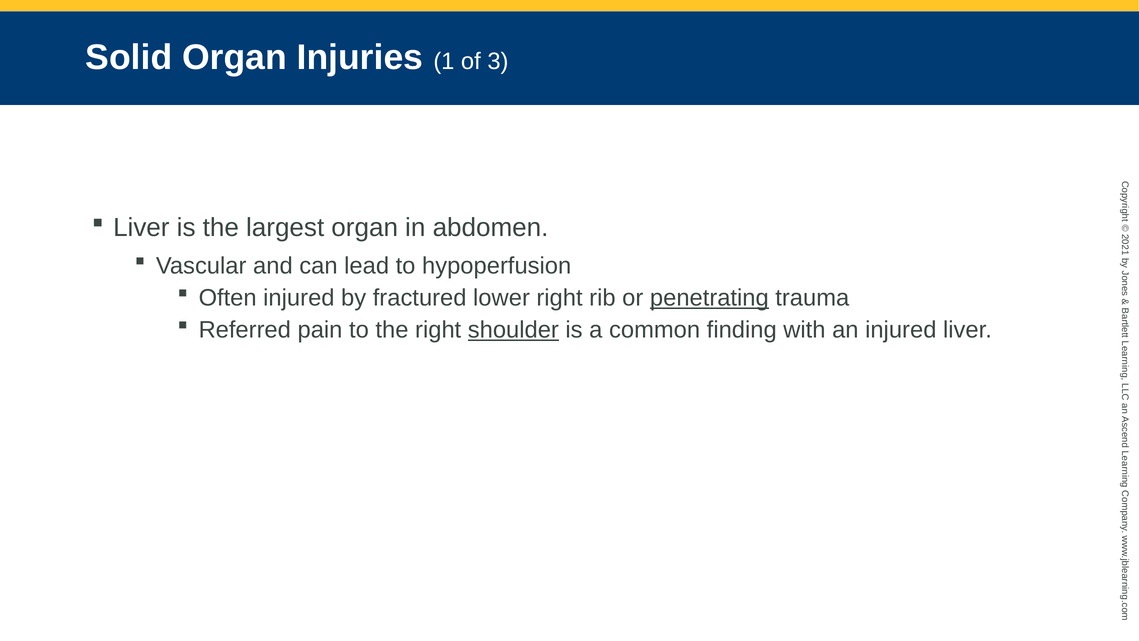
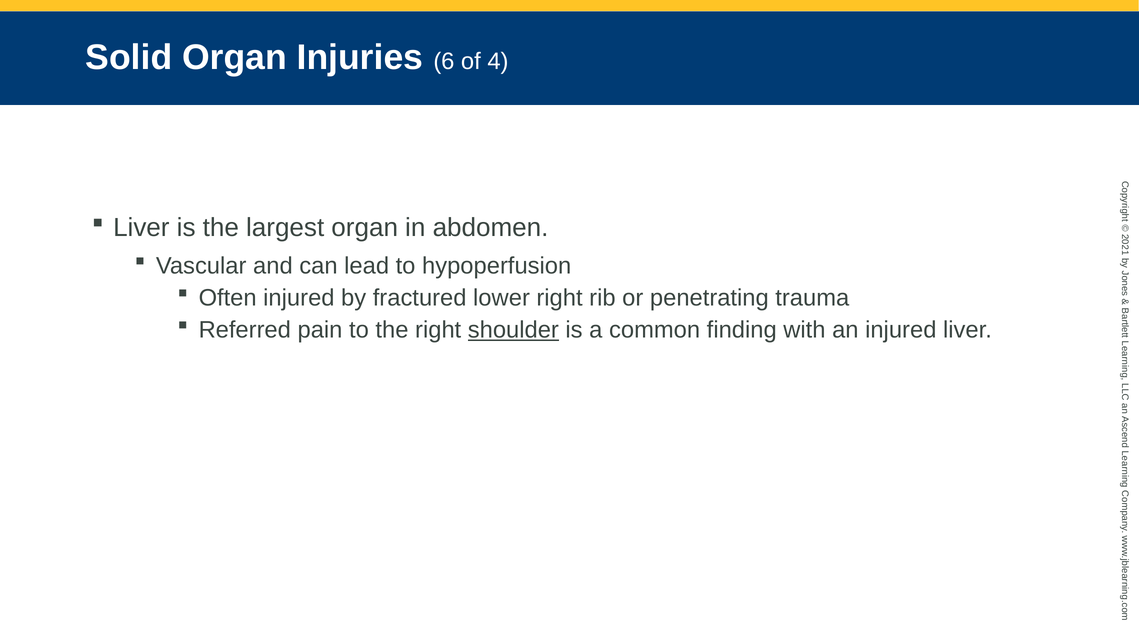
Injuries 1: 1 -> 6
3: 3 -> 4
penetrating underline: present -> none
